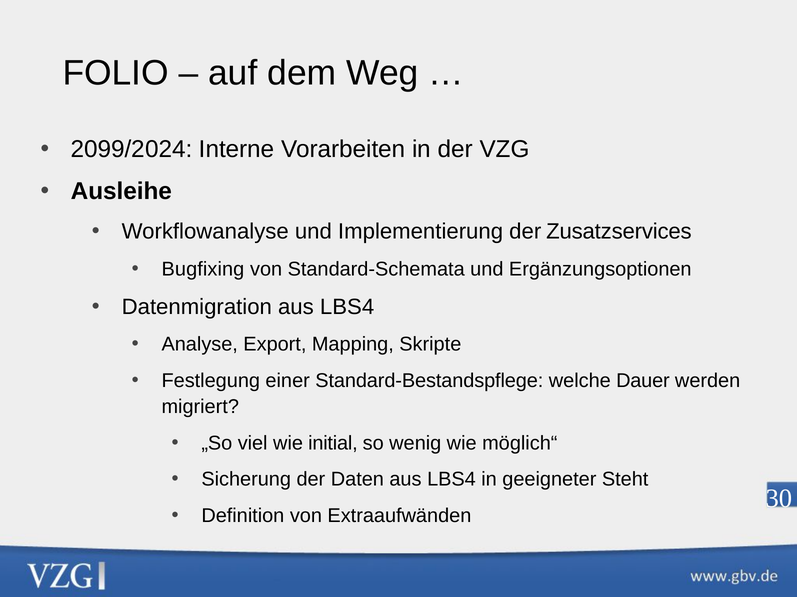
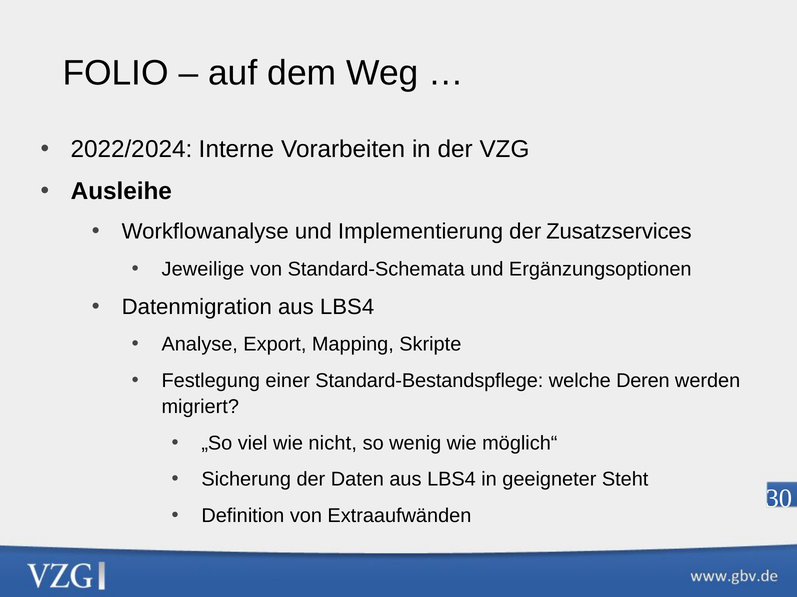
2099/2024: 2099/2024 -> 2022/2024
Bugfixing: Bugfixing -> Jeweilige
Dauer: Dauer -> Deren
initial: initial -> nicht
